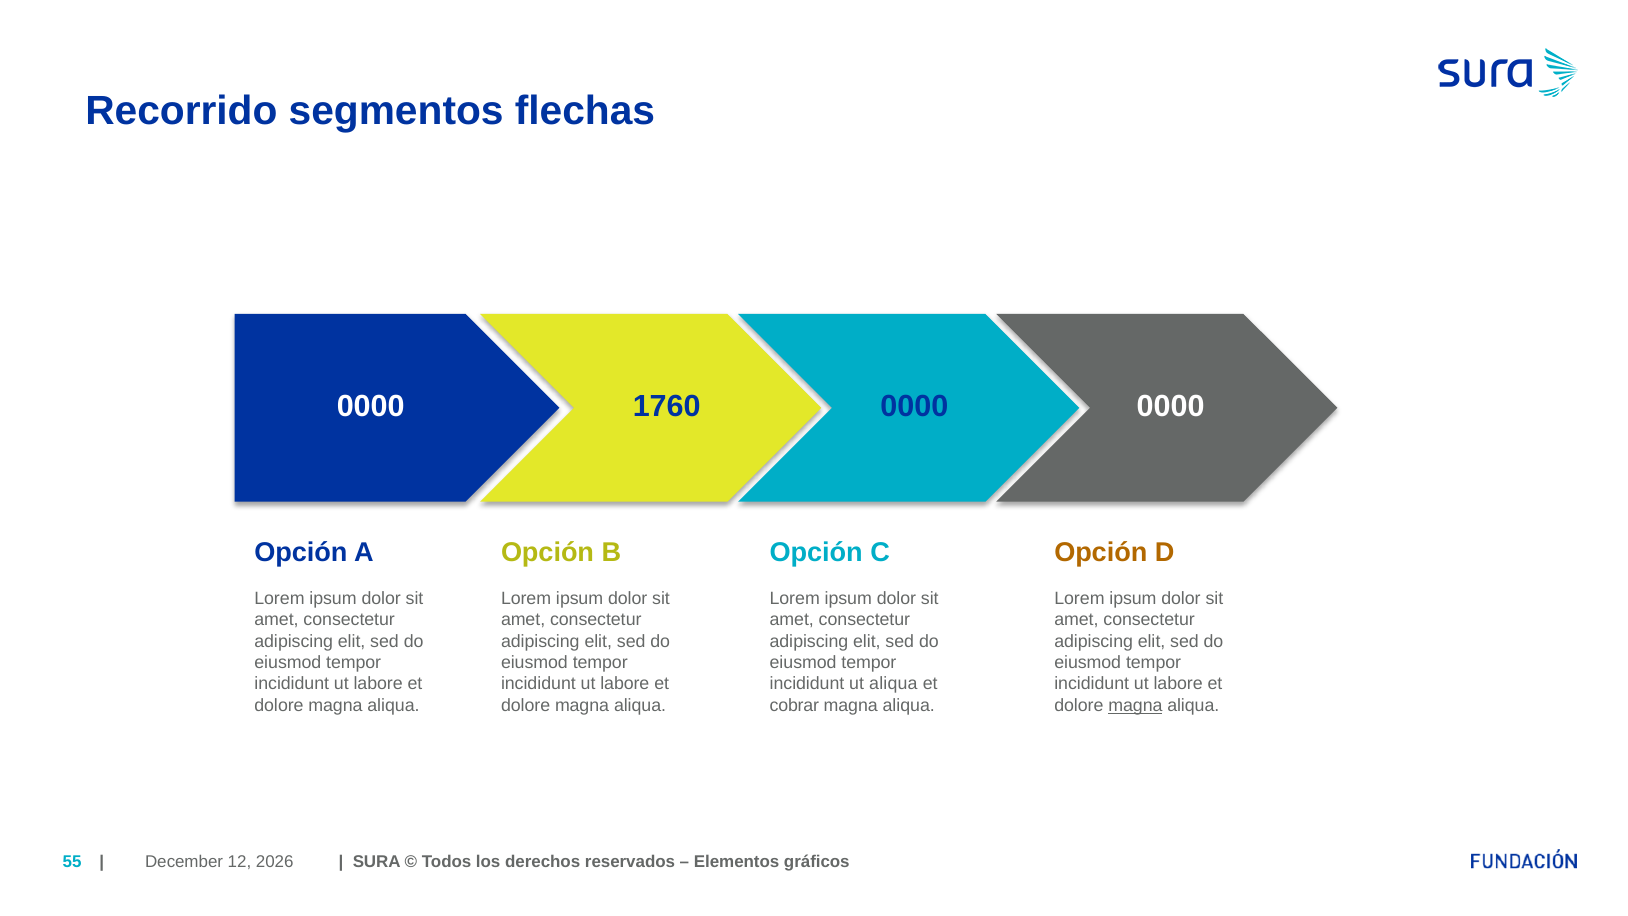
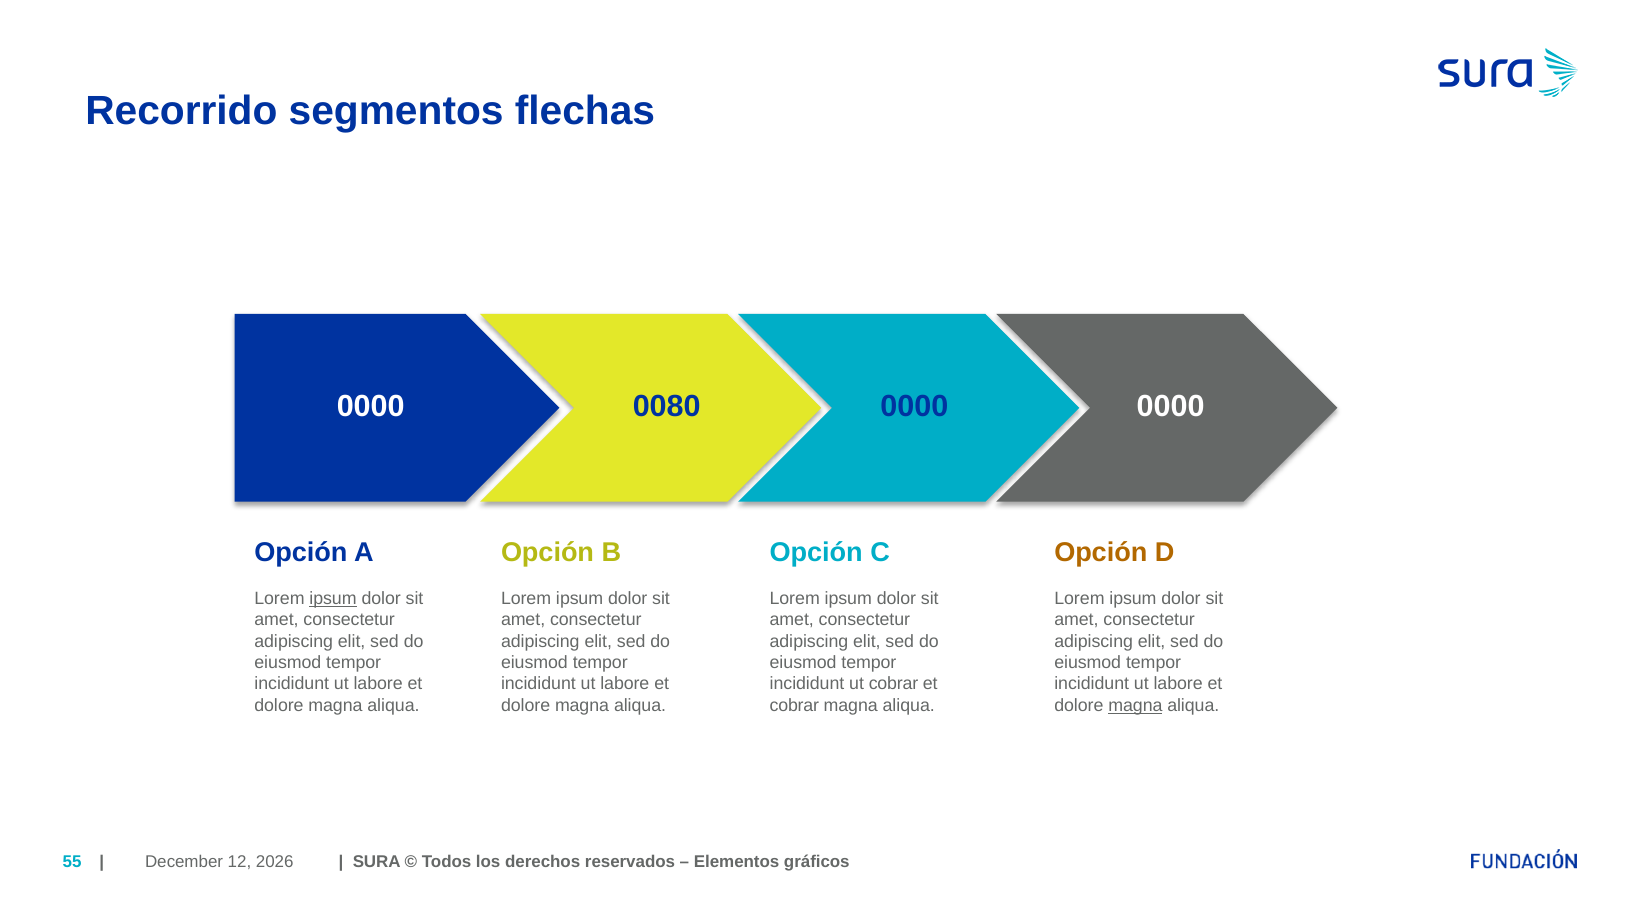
1760: 1760 -> 0080
ipsum at (333, 599) underline: none -> present
ut aliqua: aliqua -> cobrar
